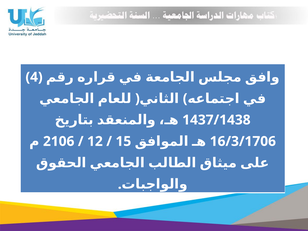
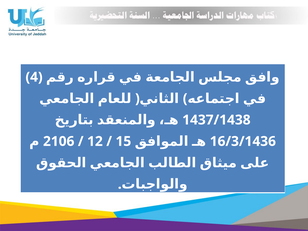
16/3/1706: 16/3/1706 -> 16/3/1436
